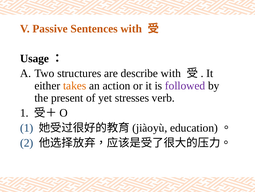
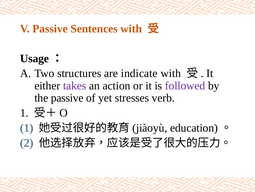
describe: describe -> indicate
takes colour: orange -> purple
the present: present -> passive
